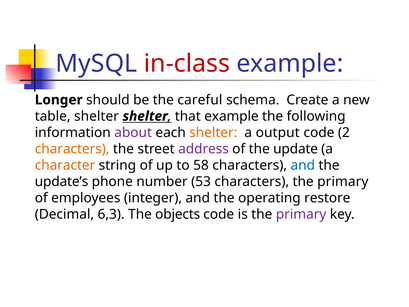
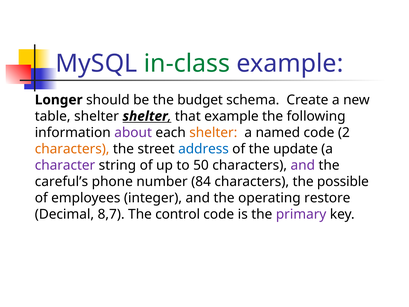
in-class colour: red -> green
careful: careful -> budget
output: output -> named
address colour: purple -> blue
character colour: orange -> purple
58: 58 -> 50
and at (303, 165) colour: blue -> purple
update’s: update’s -> careful’s
53: 53 -> 84
characters the primary: primary -> possible
6,3: 6,3 -> 8,7
objects: objects -> control
